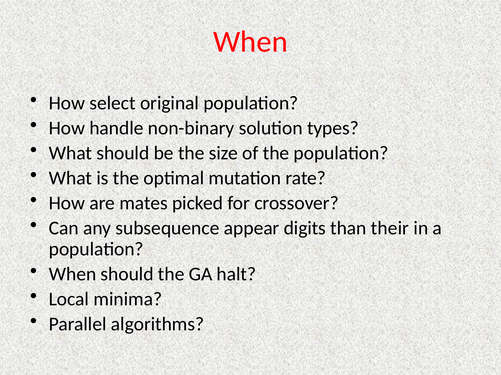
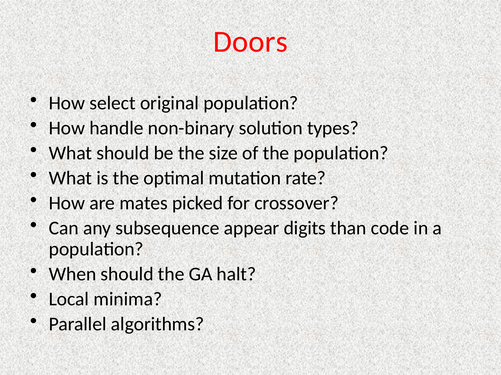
When at (250, 42): When -> Doors
their: their -> code
